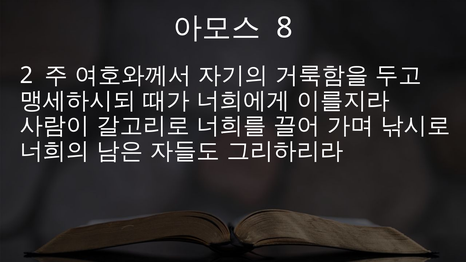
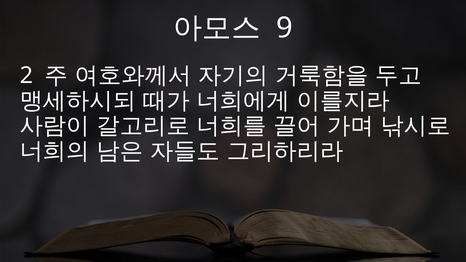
8: 8 -> 9
